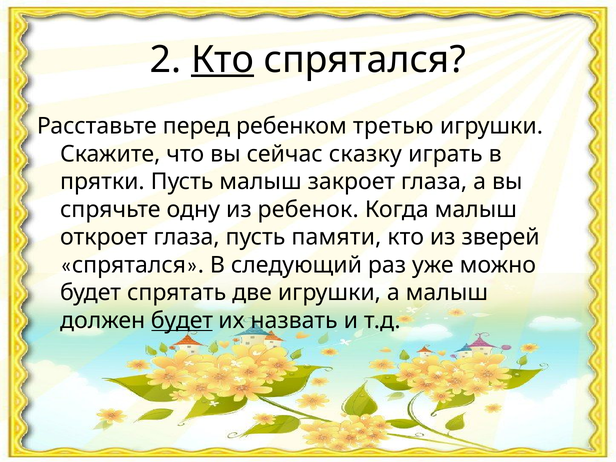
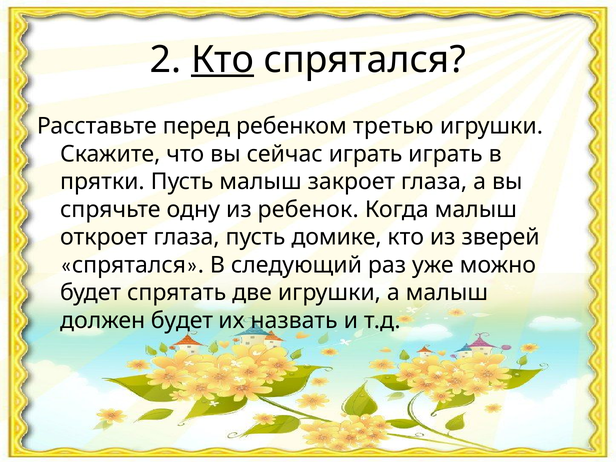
сейчас сказку: сказку -> играть
памяти: памяти -> домике
будет at (182, 321) underline: present -> none
